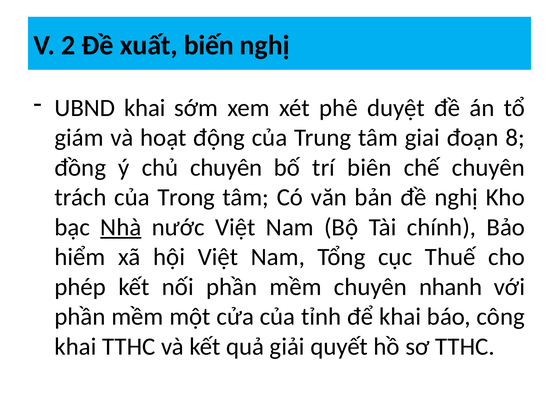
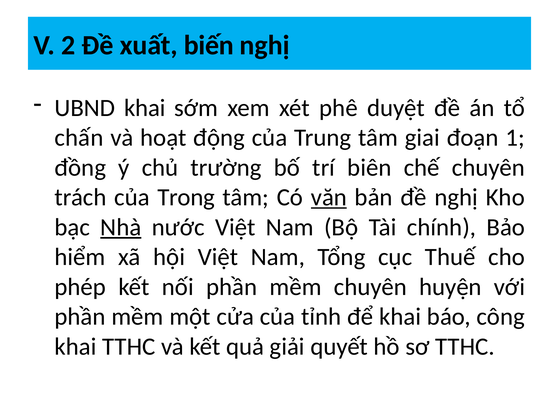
giám: giám -> chấn
8: 8 -> 1
chủ chuyên: chuyên -> trường
văn underline: none -> present
nhanh: nhanh -> huyện
